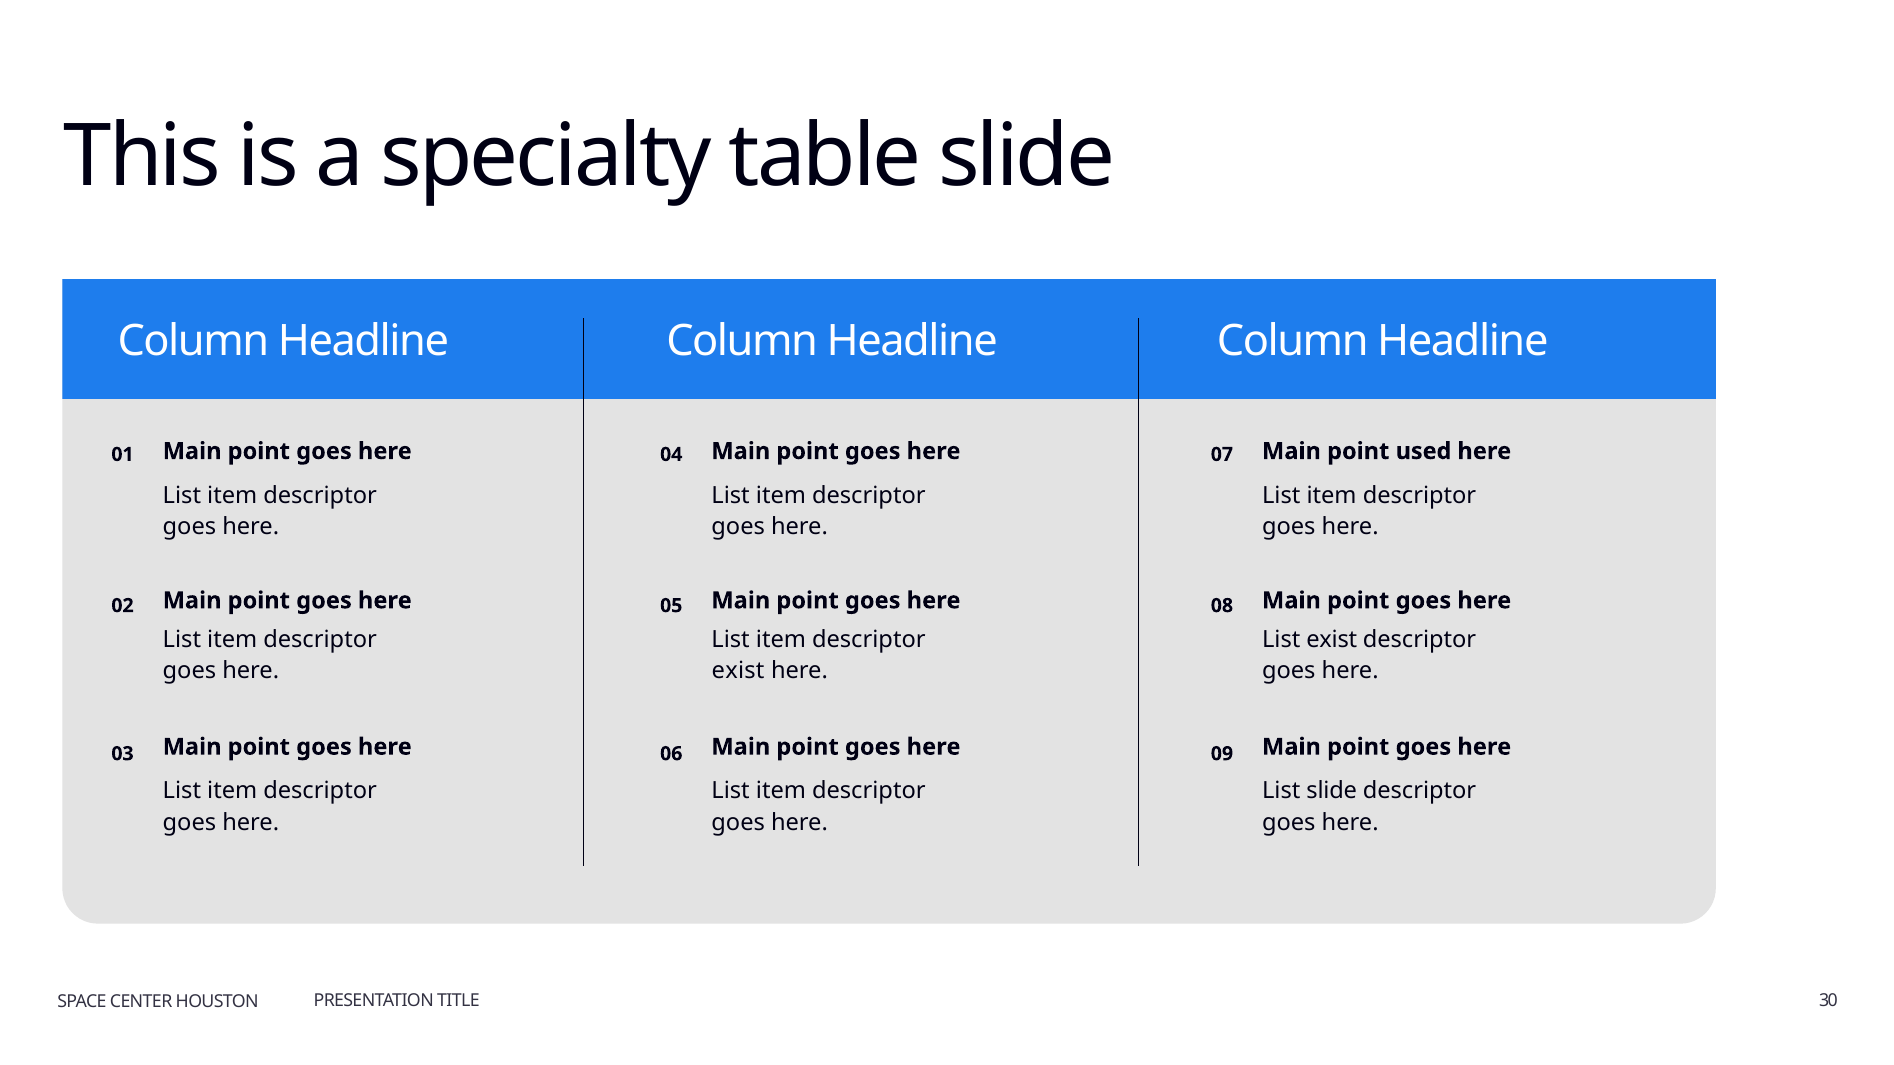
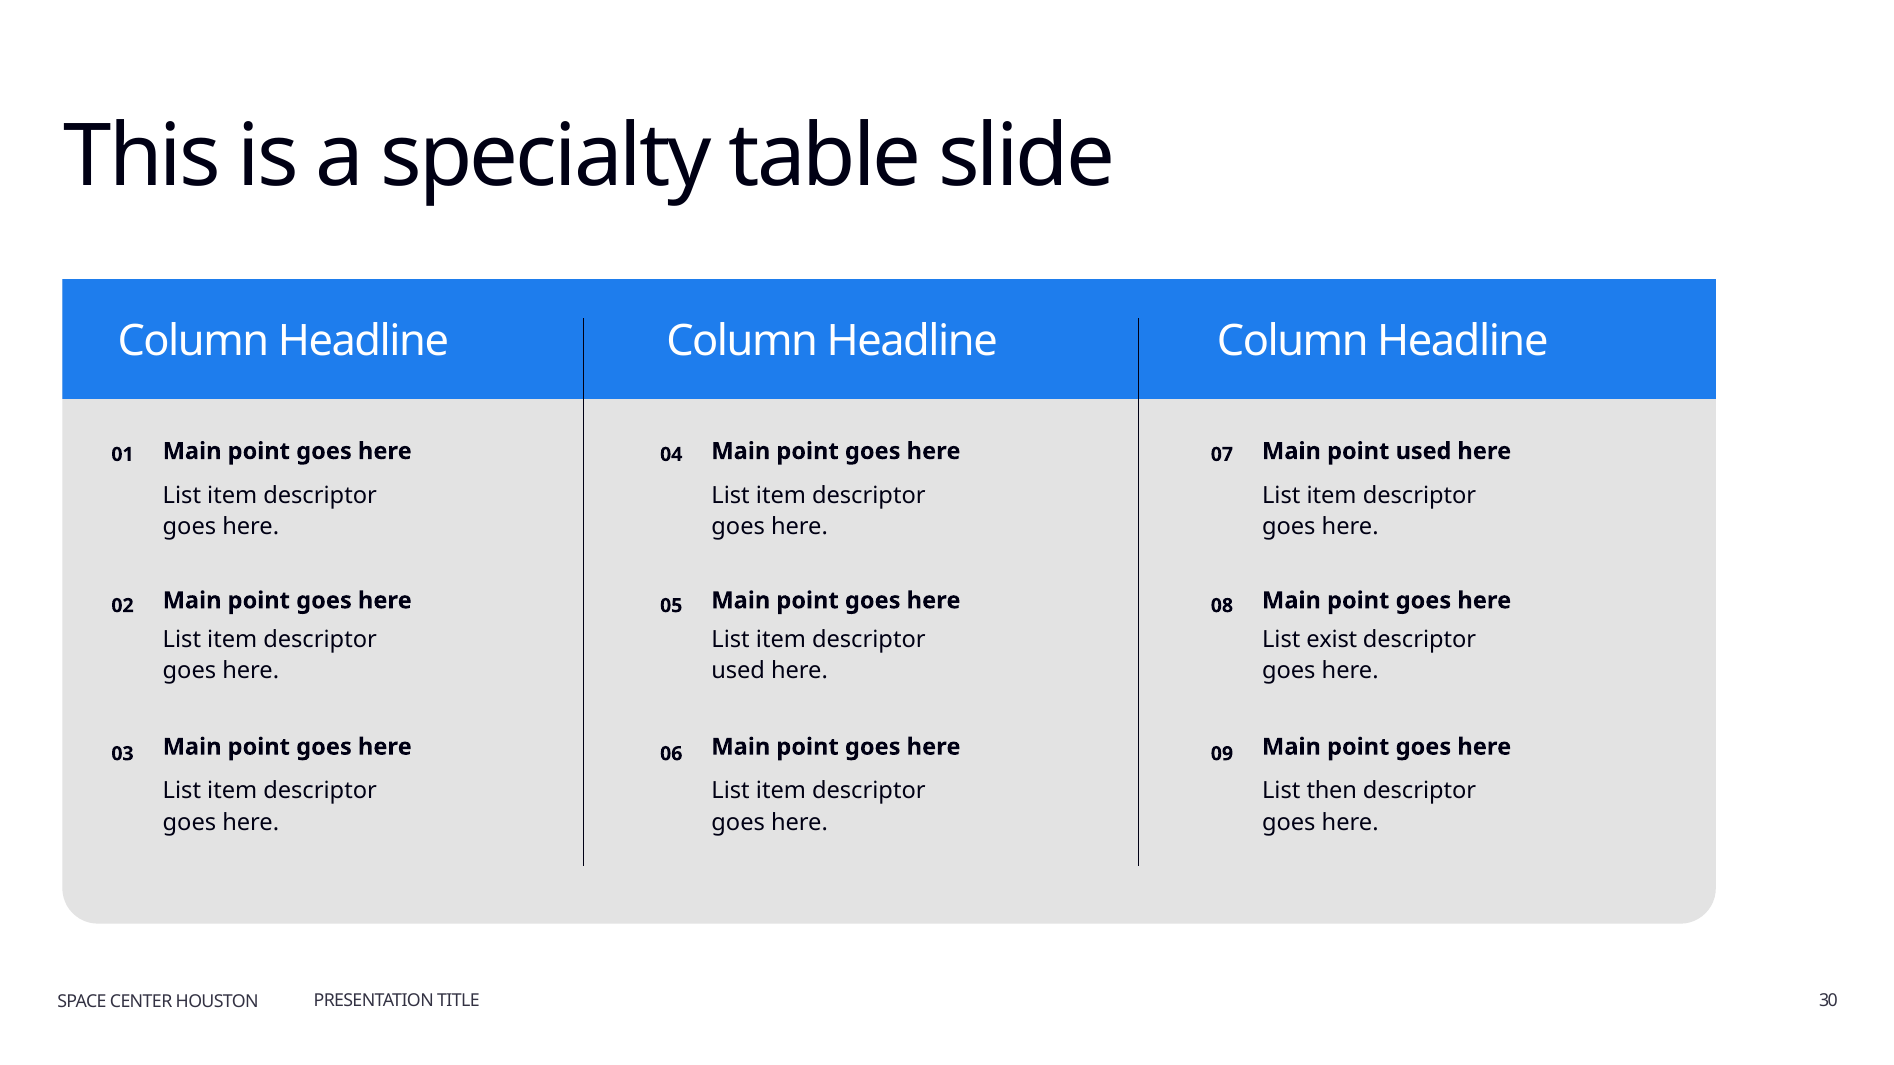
exist at (738, 671): exist -> used
List slide: slide -> then
